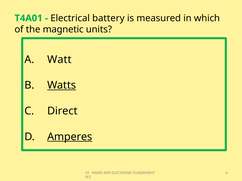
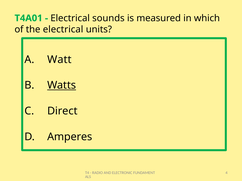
battery: battery -> sounds
the magnetic: magnetic -> electrical
Amperes underline: present -> none
